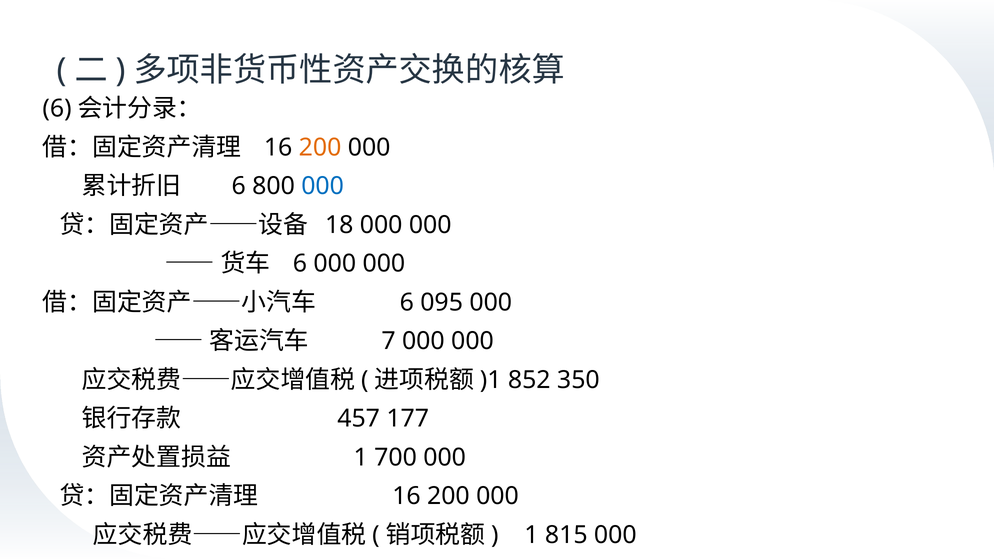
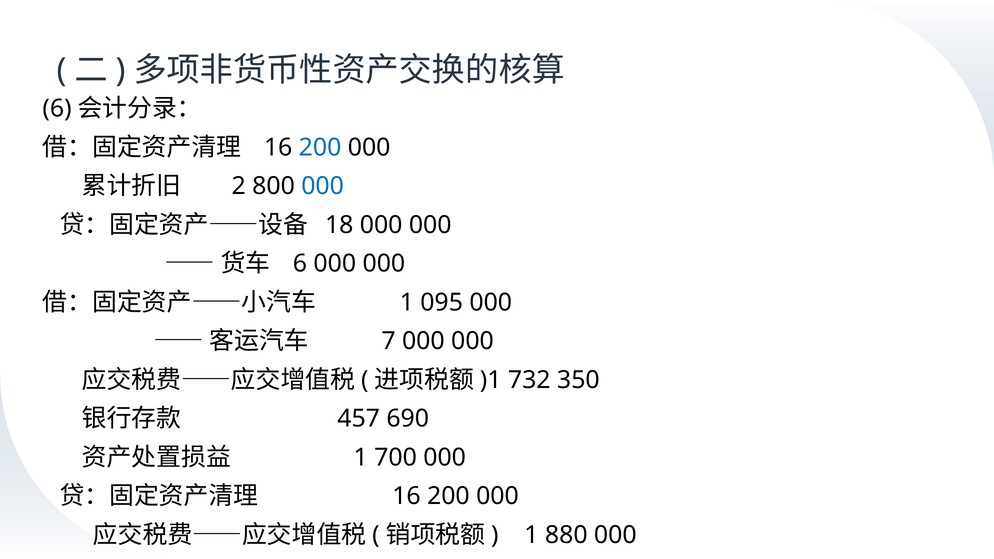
200 at (320, 148) colour: orange -> blue
6 at (239, 186): 6 -> 2
6 at (407, 303): 6 -> 1
852: 852 -> 732
177: 177 -> 690
815: 815 -> 880
